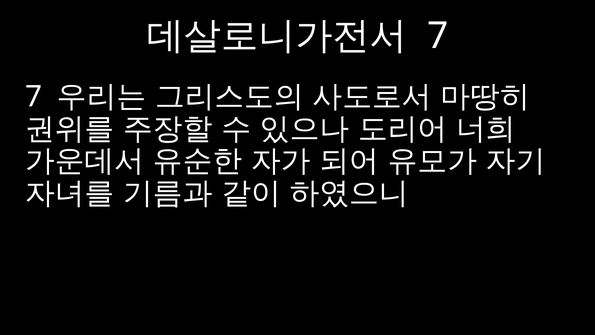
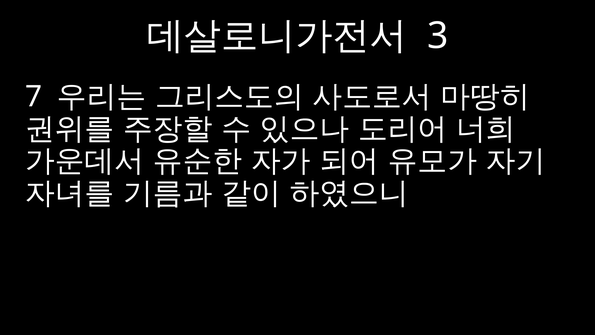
7 at (438, 36): 7 -> 3
